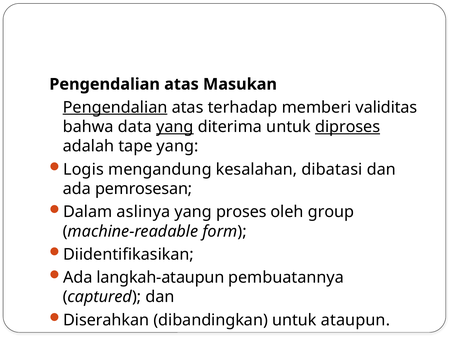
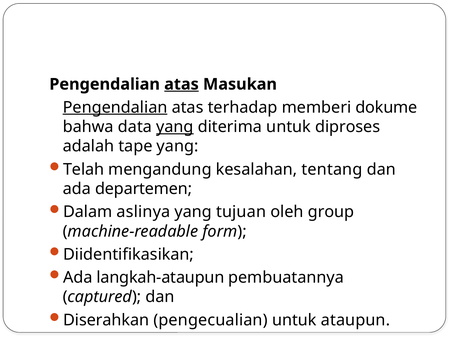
atas at (181, 84) underline: none -> present
validitas: validitas -> dokume
diproses underline: present -> none
Logis: Logis -> Telah
dibatasi: dibatasi -> tentang
pemrosesan: pemrosesan -> departemen
proses: proses -> tujuan
dibandingkan: dibandingkan -> pengecualian
